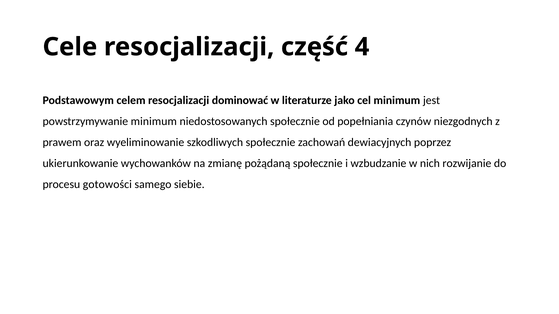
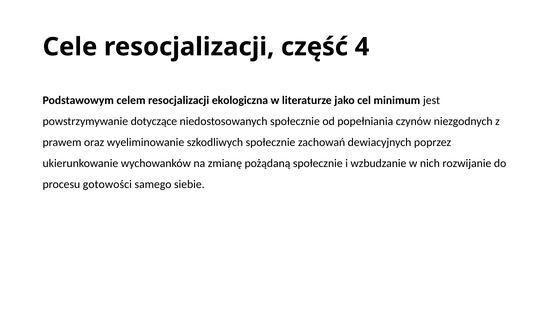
dominować: dominować -> ekologiczna
powstrzymywanie minimum: minimum -> dotyczące
